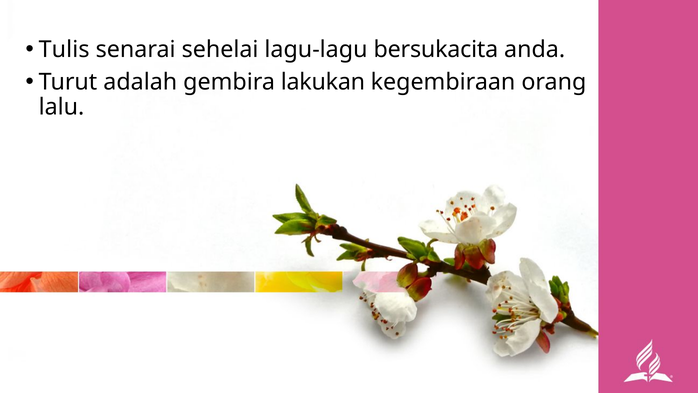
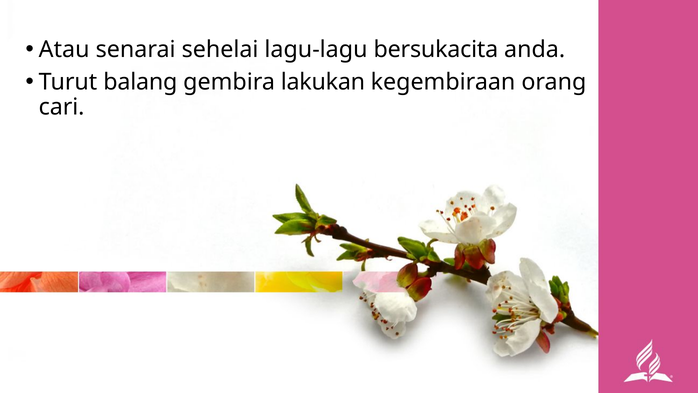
Tulis: Tulis -> Atau
adalah: adalah -> balang
lalu: lalu -> cari
